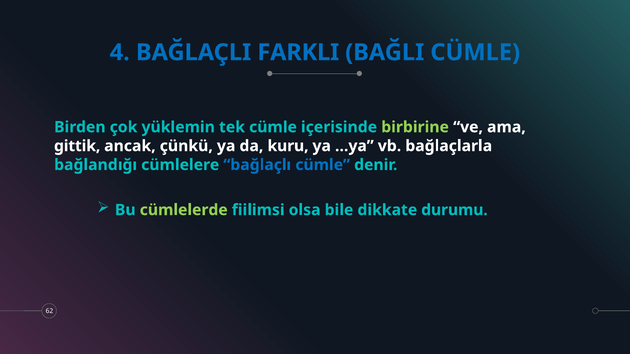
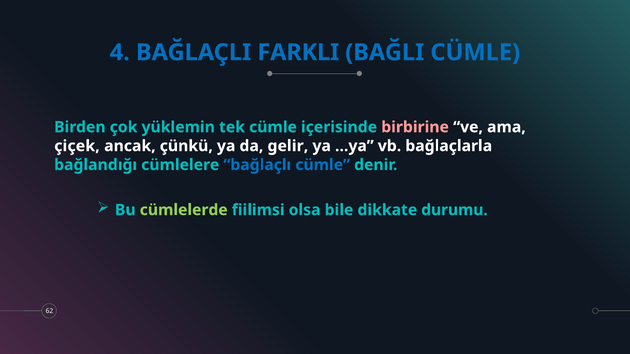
birbirine colour: light green -> pink
gittik: gittik -> çiçek
kuru: kuru -> gelir
